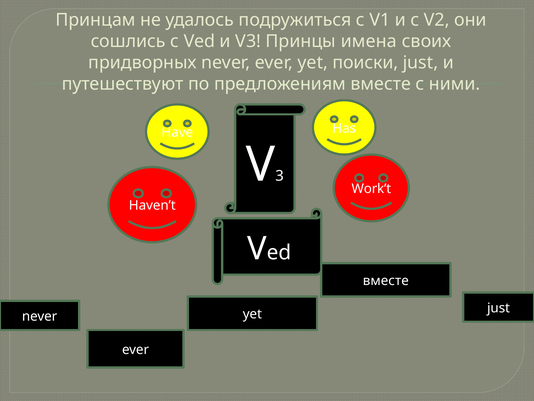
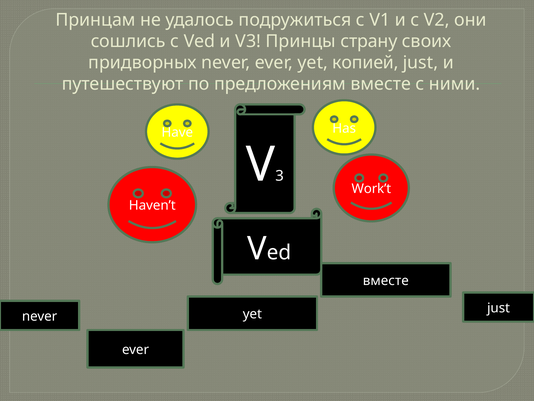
имена: имена -> страну
поиски: поиски -> копией
